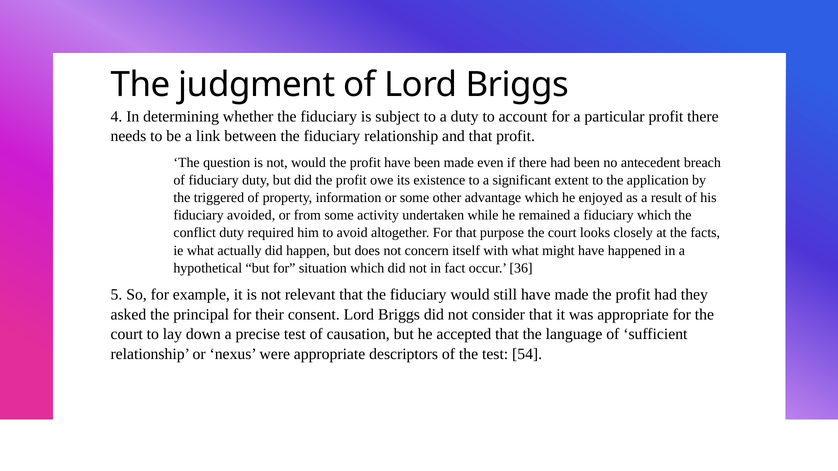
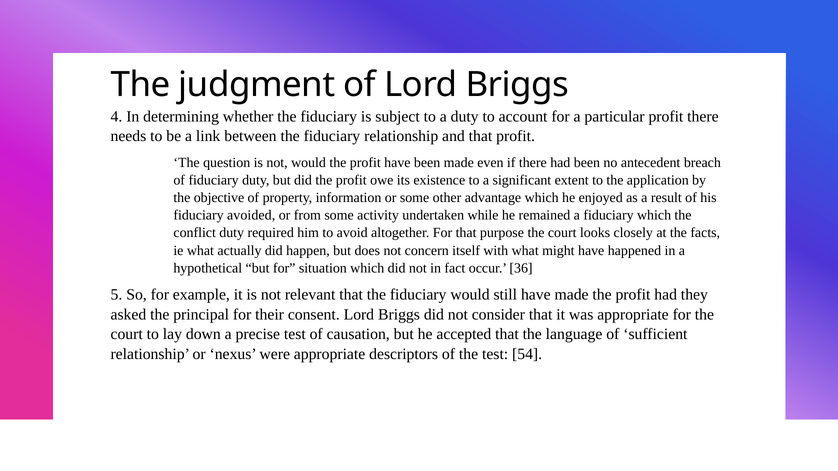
triggered: triggered -> objective
